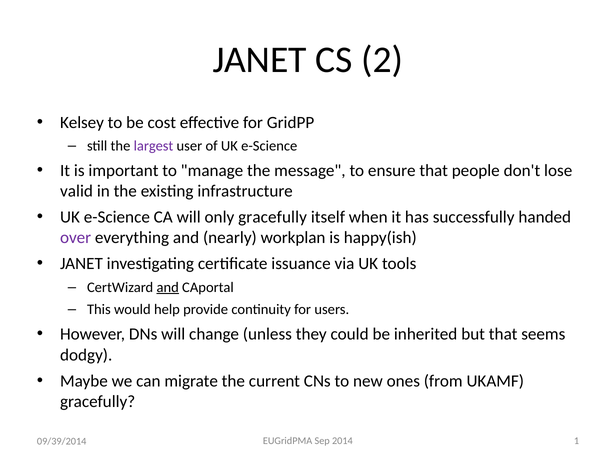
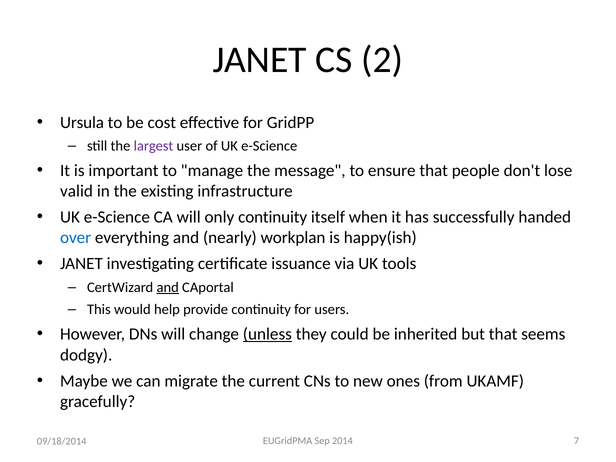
Kelsey: Kelsey -> Ursula
only gracefully: gracefully -> continuity
over colour: purple -> blue
unless underline: none -> present
1: 1 -> 7
09/39/2014: 09/39/2014 -> 09/18/2014
